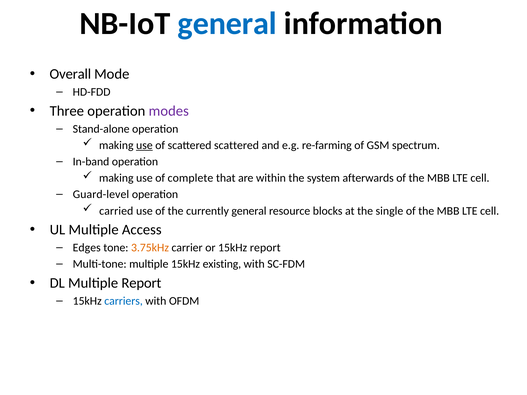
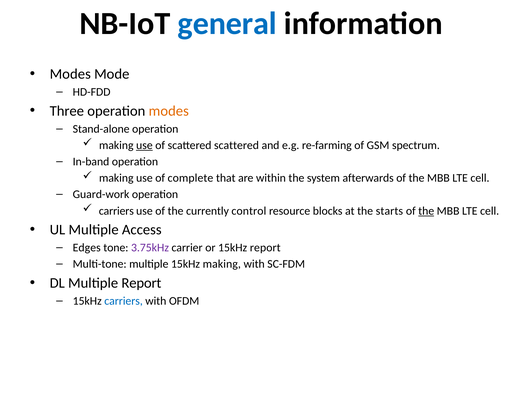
Overall at (70, 74): Overall -> Modes
modes at (169, 111) colour: purple -> orange
Guard-level: Guard-level -> Guard-work
carried at (116, 211): carried -> carriers
currently general: general -> control
single: single -> starts
the at (426, 211) underline: none -> present
3.75kHz colour: orange -> purple
15kHz existing: existing -> making
